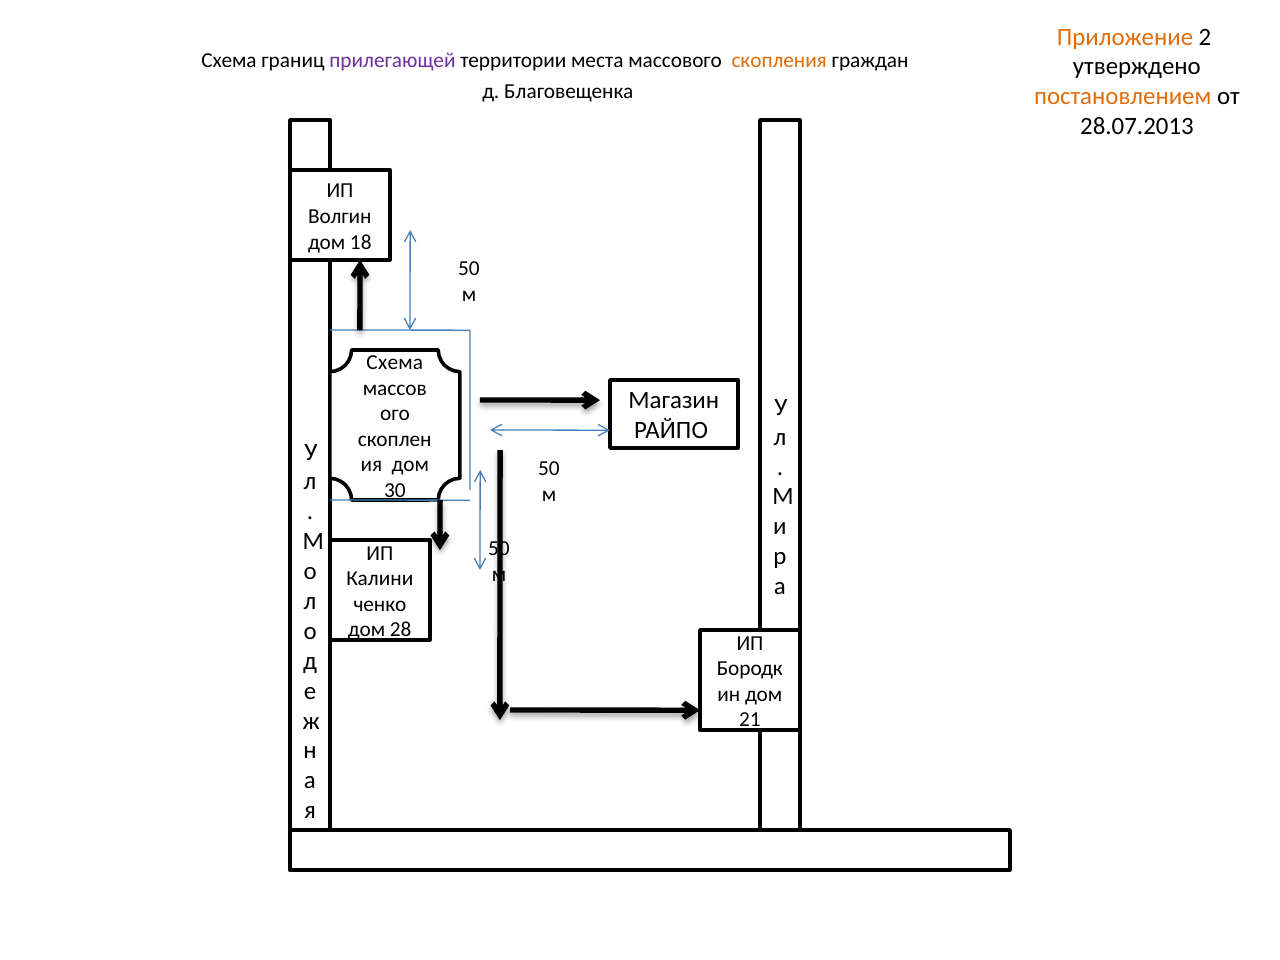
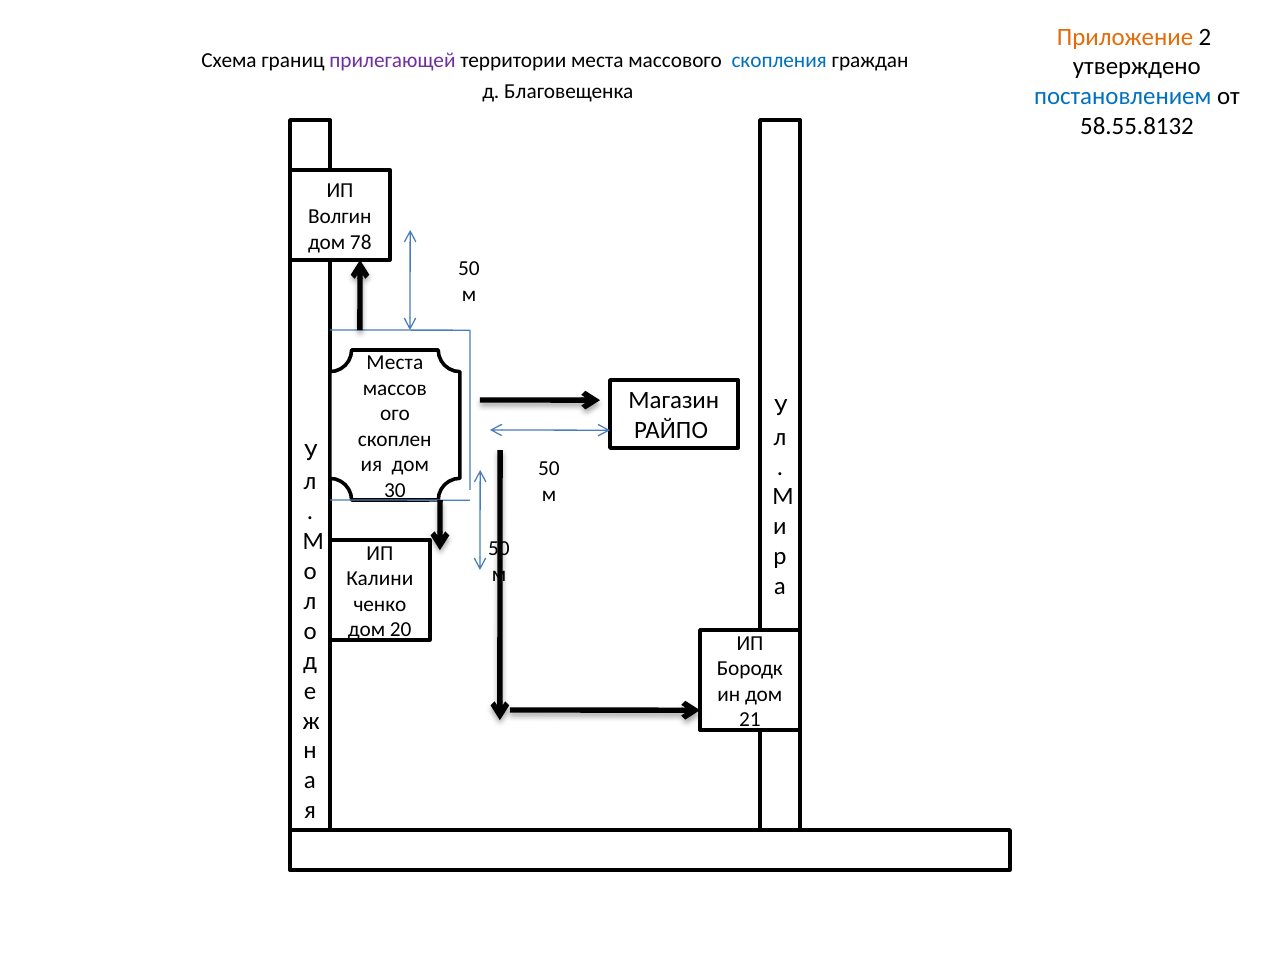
скопления colour: orange -> blue
постановлением colour: orange -> blue
28.07.2013: 28.07.2013 -> 58.55.8132
18: 18 -> 78
Схема at (395, 362): Схема -> Места
28: 28 -> 20
